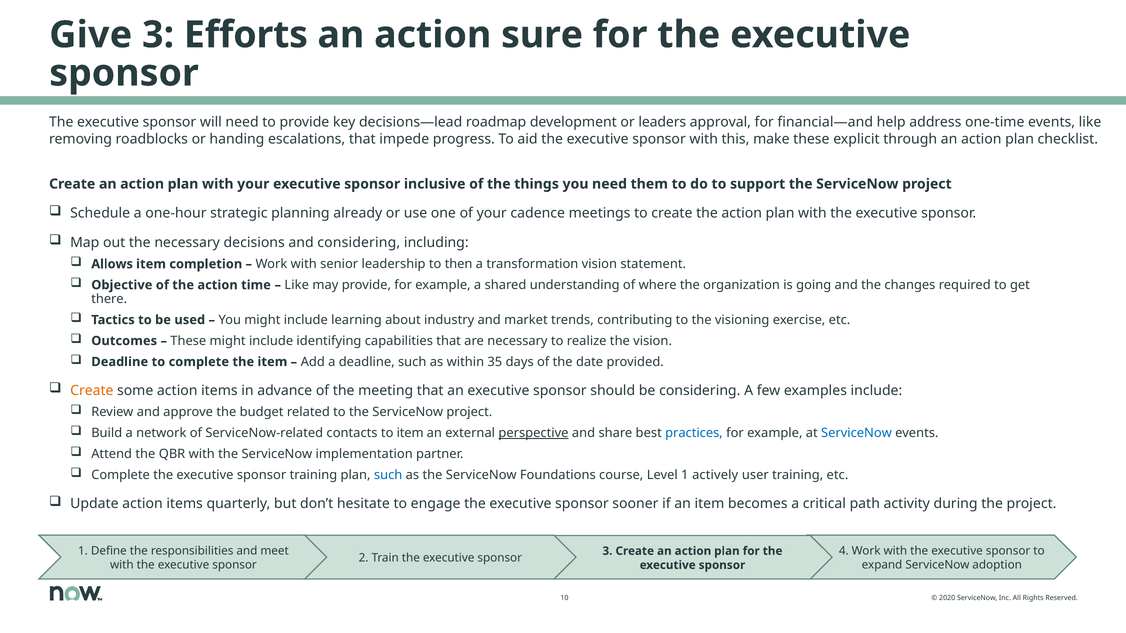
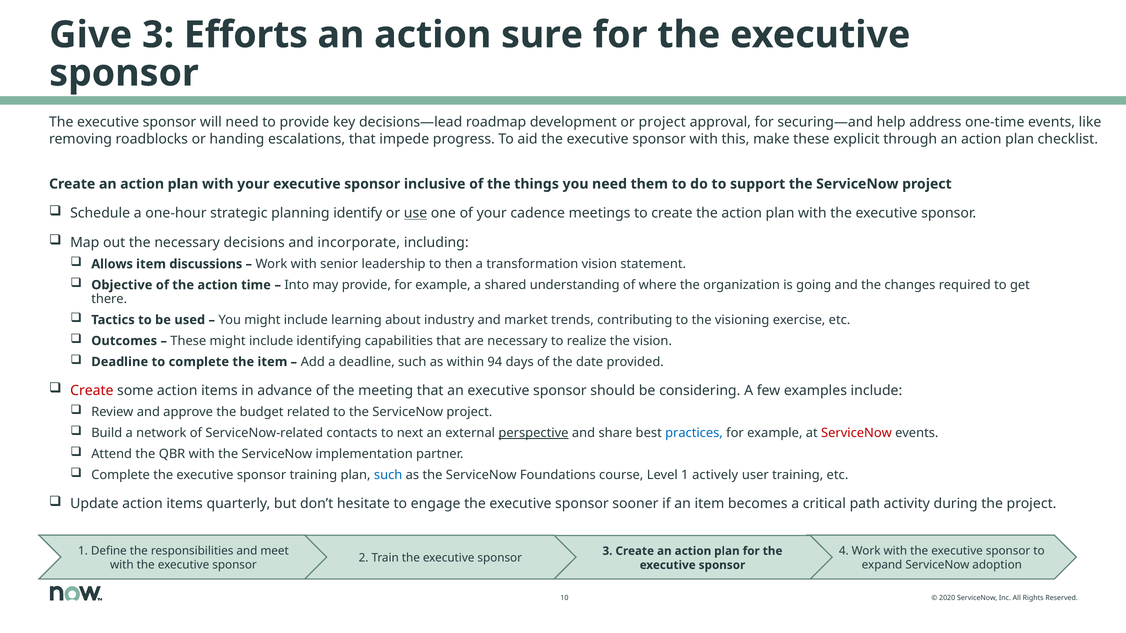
or leaders: leaders -> project
financial—and: financial—and -> securing—and
already: already -> identify
use underline: none -> present
and considering: considering -> incorporate
completion: completion -> discussions
Like at (297, 285): Like -> Into
35: 35 -> 94
Create at (92, 391) colour: orange -> red
to item: item -> next
ServiceNow at (856, 433) colour: blue -> red
